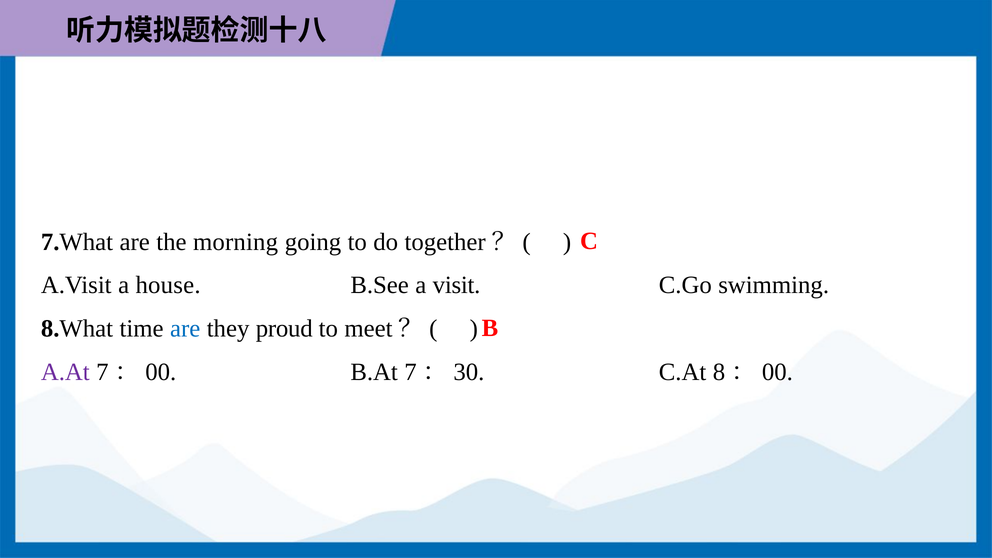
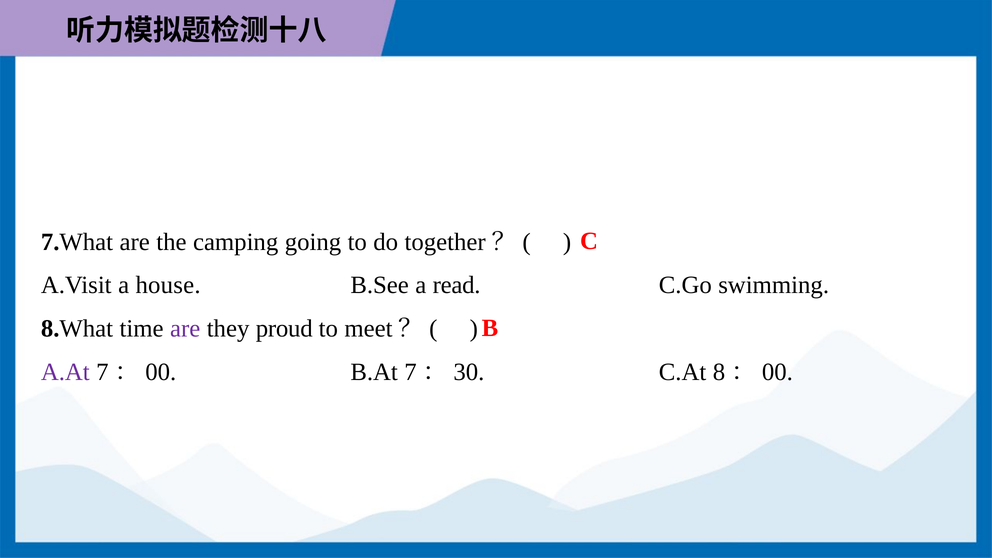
morning: morning -> camping
visit: visit -> read
are at (185, 329) colour: blue -> purple
